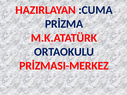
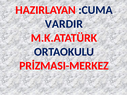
PRİZMA: PRİZMA -> VARDIR
